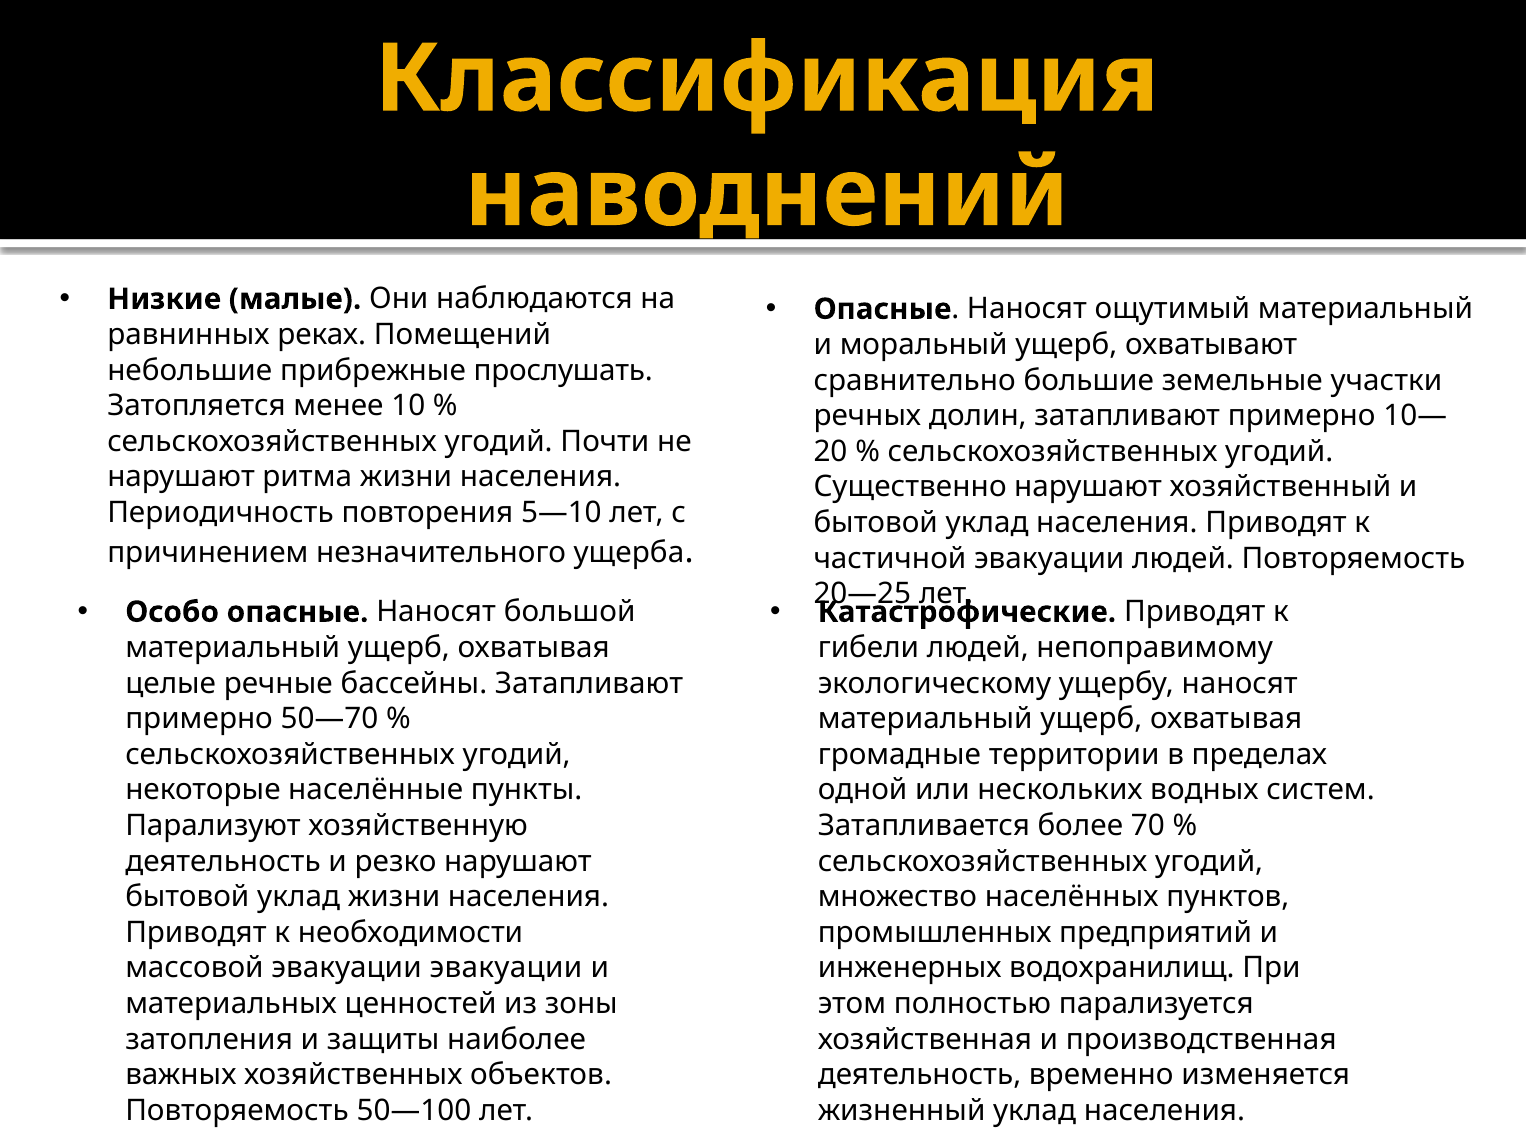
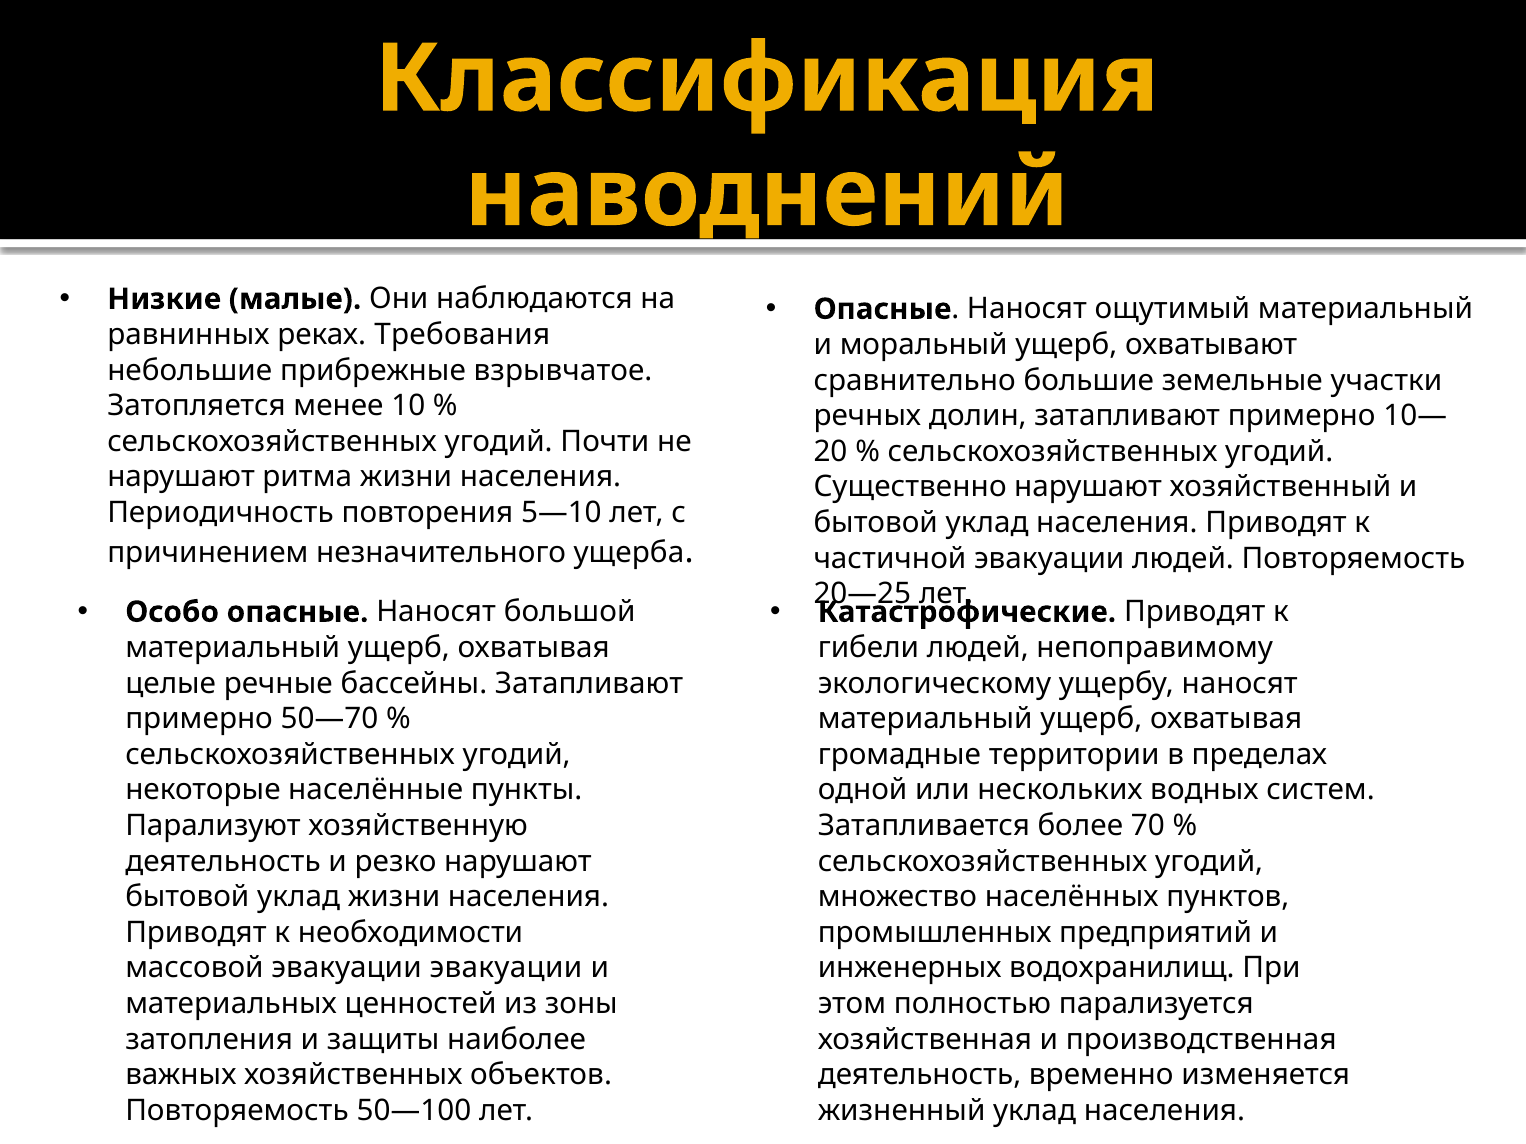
Помещений: Помещений -> Требования
прослушать: прослушать -> взрывчатое
